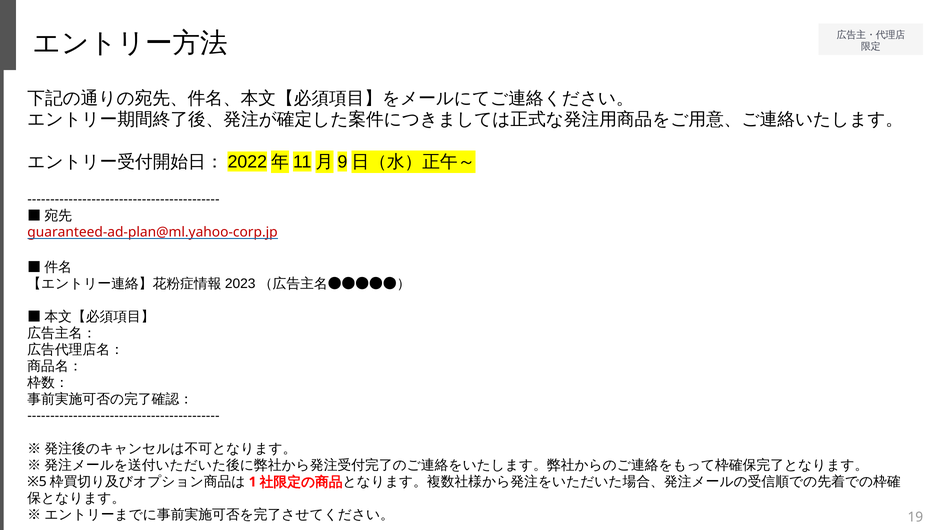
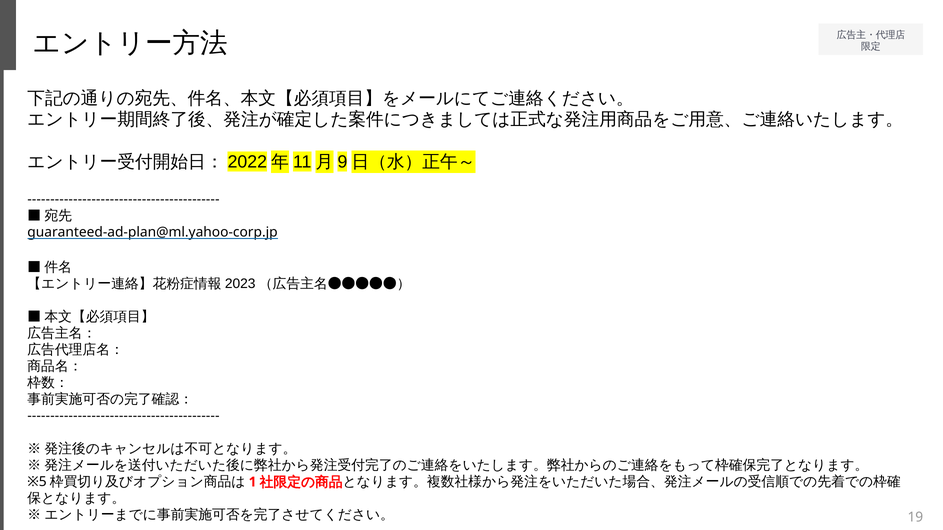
guaranteed-ad-plan@ml.yahoo-corp.jp colour: red -> black
